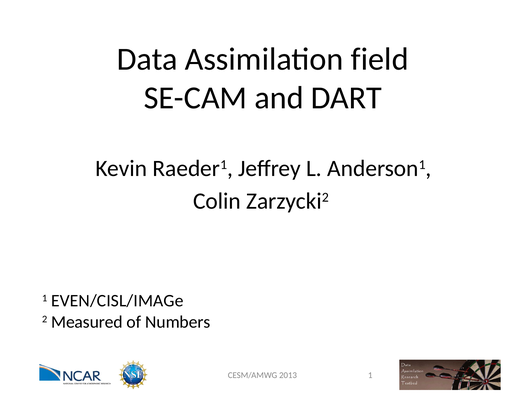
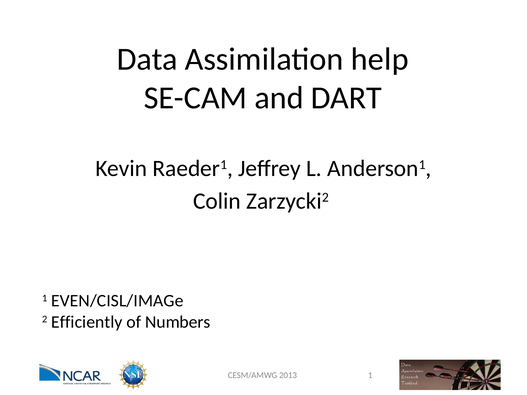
field: field -> help
Measured: Measured -> Efficiently
